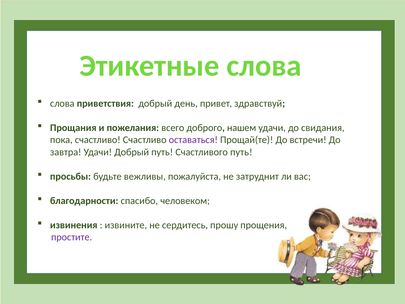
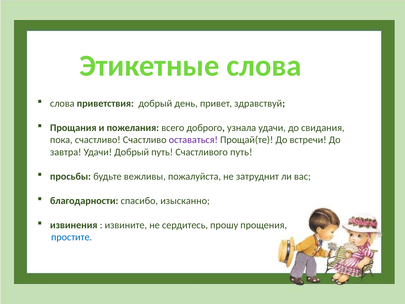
нашем: нашем -> узнала
человеком: человеком -> изысканно
простите colour: purple -> blue
